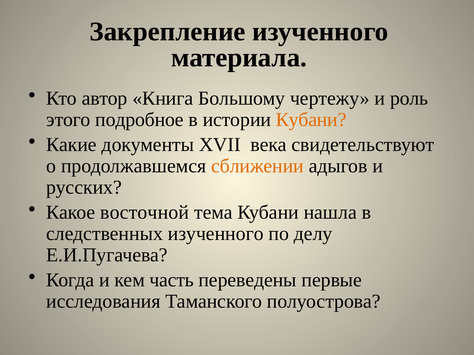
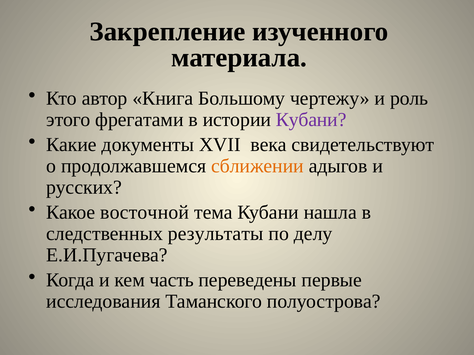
подробное: подробное -> фрегатами
Кубани at (311, 120) colour: orange -> purple
следственных изученного: изученного -> результаты
